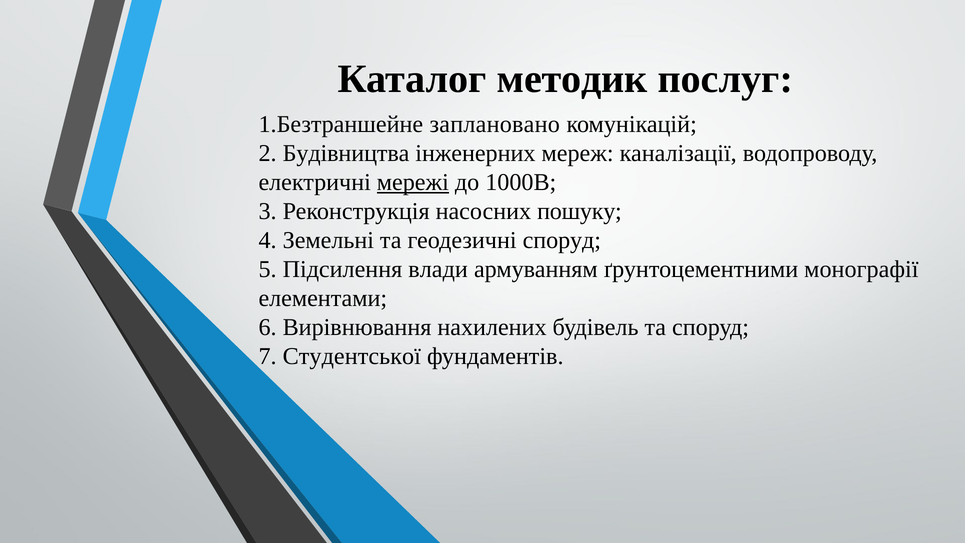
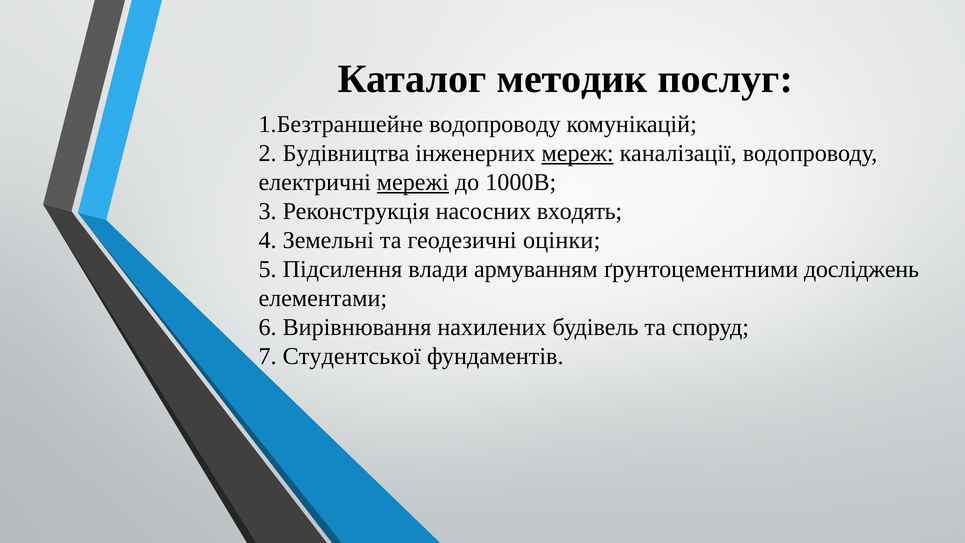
1.Безтраншейне заплановано: заплановано -> водопроводу
мереж underline: none -> present
пошуку: пошуку -> входять
геодезичні споруд: споруд -> оцінки
монографії: монографії -> досліджень
